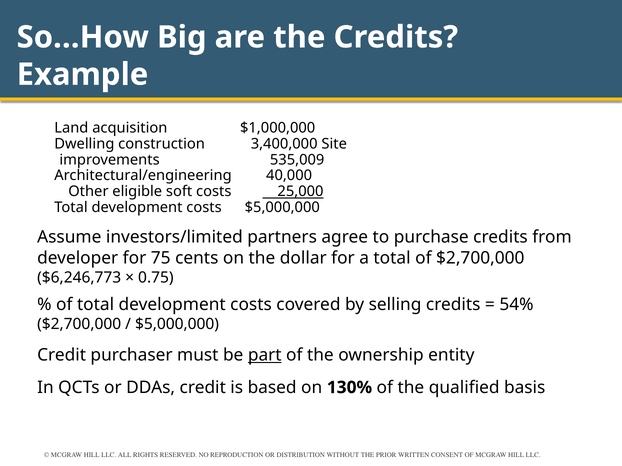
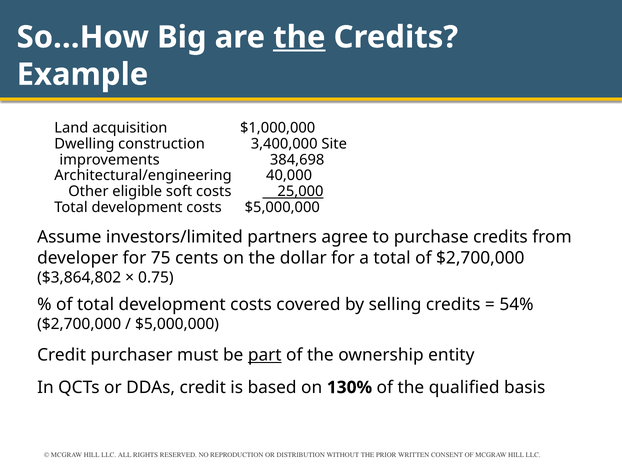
the at (299, 37) underline: none -> present
535,009: 535,009 -> 384,698
$6,246,773: $6,246,773 -> $3,864,802
